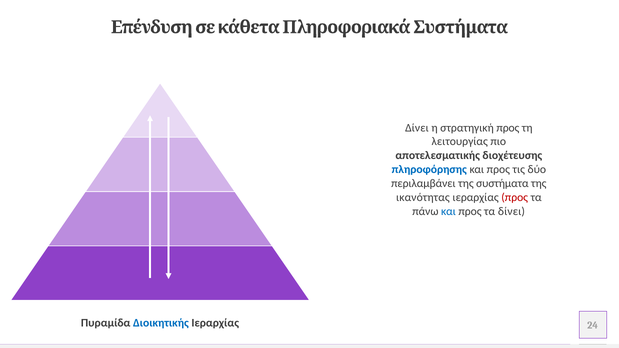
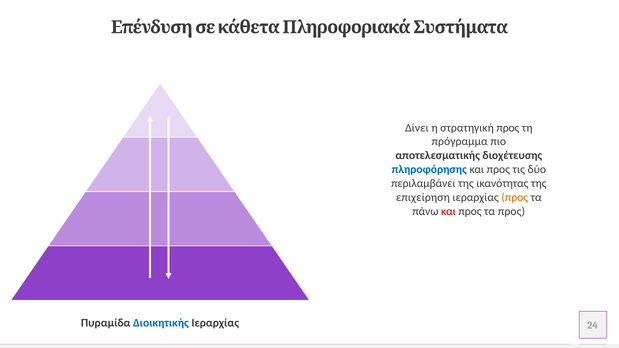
λειτουργίας: λειτουργίας -> πρόγραμμα
συστήματα: συστήματα -> ικανότητας
ικανότητας: ικανότητας -> επιχείρηση
προς at (515, 197) colour: red -> orange
και at (448, 211) colour: blue -> red
τα δίνει: δίνει -> προς
